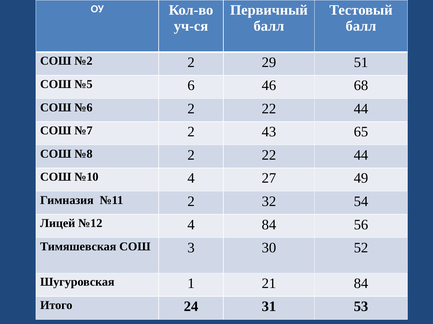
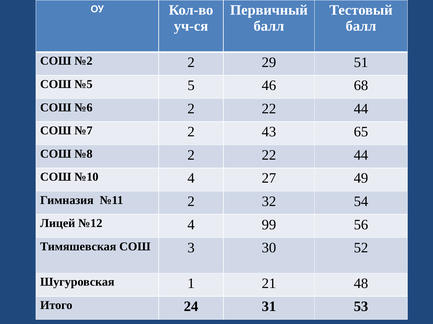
6: 6 -> 5
4 84: 84 -> 99
21 84: 84 -> 48
